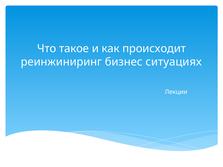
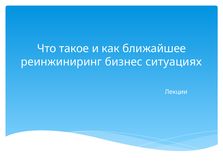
происходит: происходит -> ближайшее
